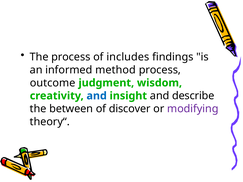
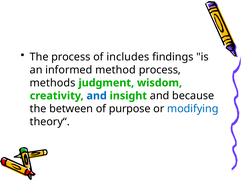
outcome: outcome -> methods
describe: describe -> because
discover: discover -> purpose
modifying colour: purple -> blue
